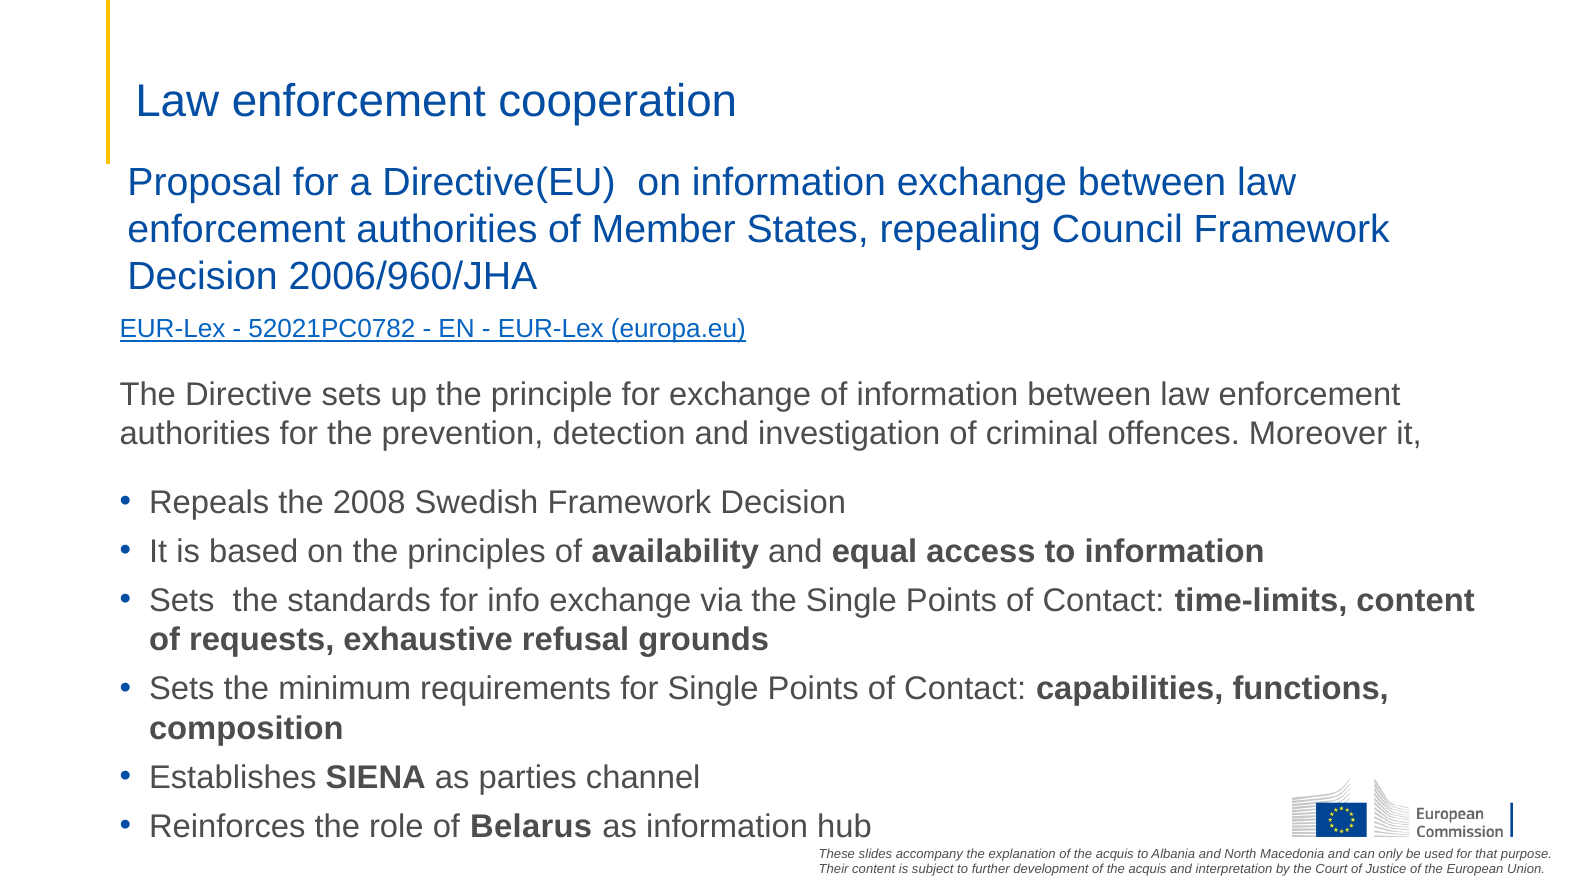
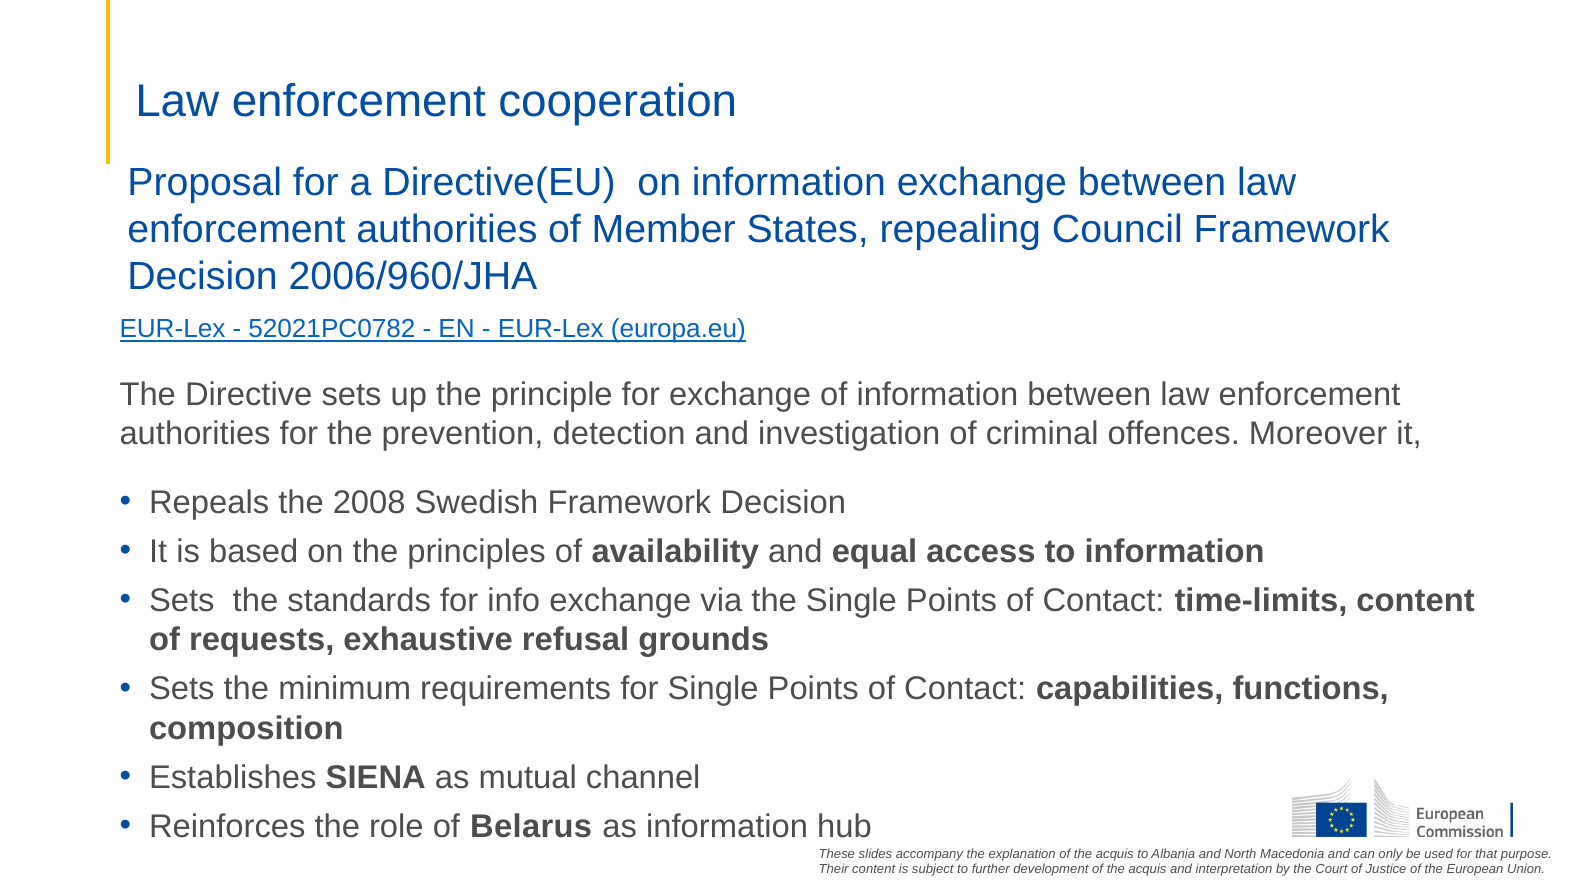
parties: parties -> mutual
